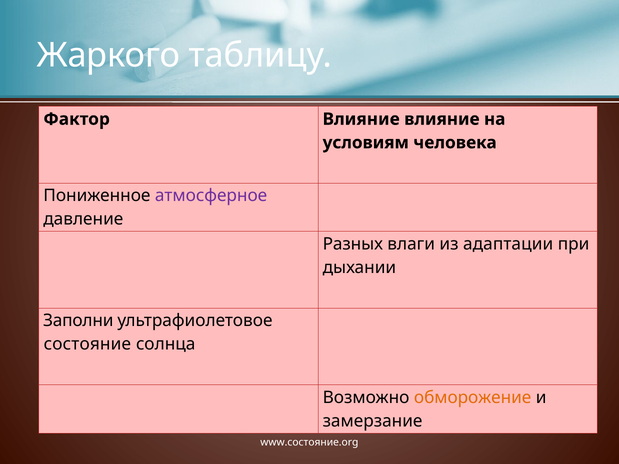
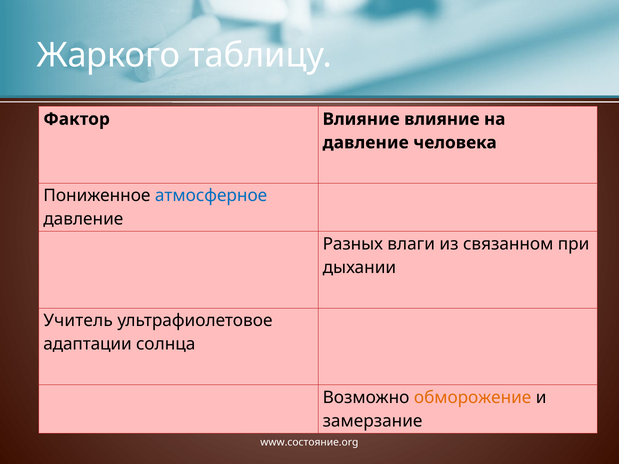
условиям at (366, 143): условиям -> давление
атмосферное colour: purple -> blue
адаптации: адаптации -> связанном
Заполни: Заполни -> Учитель
состояние: состояние -> адаптации
